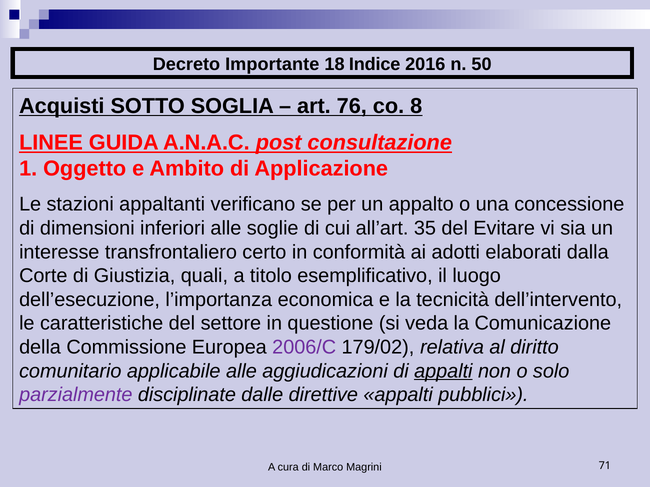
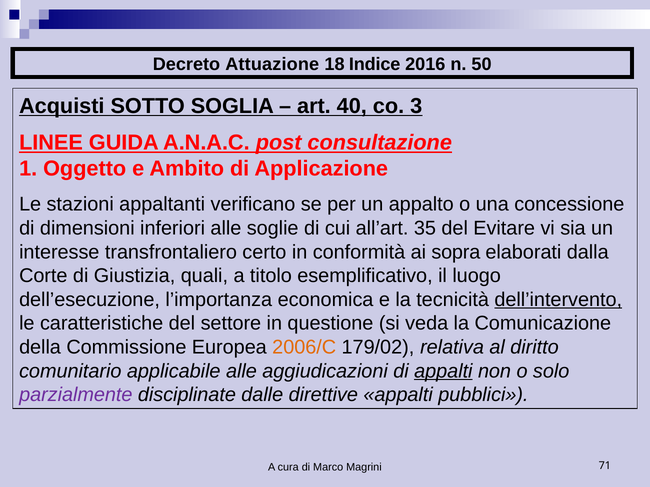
Importante: Importante -> Attuazione
76: 76 -> 40
8: 8 -> 3
adotti: adotti -> sopra
dell’intervento underline: none -> present
2006/C colour: purple -> orange
